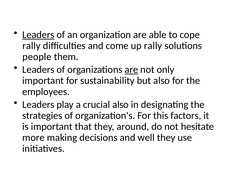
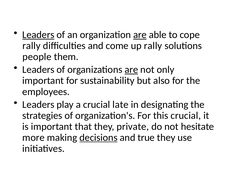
are at (140, 35) underline: none -> present
crucial also: also -> late
this factors: factors -> crucial
around: around -> private
decisions underline: none -> present
well: well -> true
